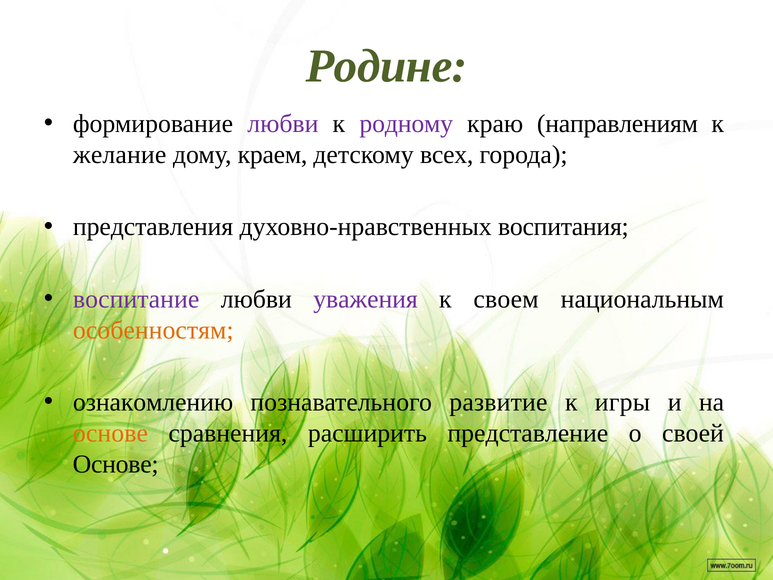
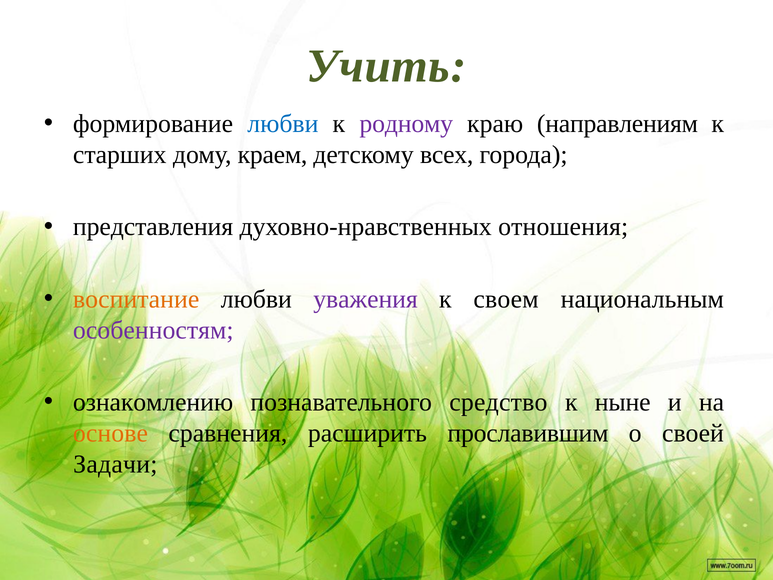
Родине: Родине -> Учить
любви at (283, 124) colour: purple -> blue
желание: желание -> старших
воспитания: воспитания -> отношения
воспитание colour: purple -> orange
особенностям colour: orange -> purple
развитие: развитие -> средство
игры: игры -> ныне
представление: представление -> прославившим
Основе at (116, 464): Основе -> Задачи
